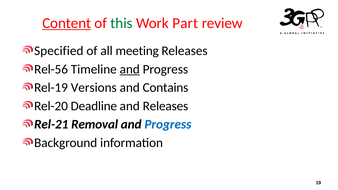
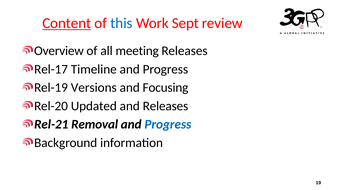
this colour: green -> blue
Part: Part -> Sept
Specified: Specified -> Overview
Rel-56: Rel-56 -> Rel-17
and at (130, 69) underline: present -> none
Contains: Contains -> Focusing
Deadline: Deadline -> Updated
